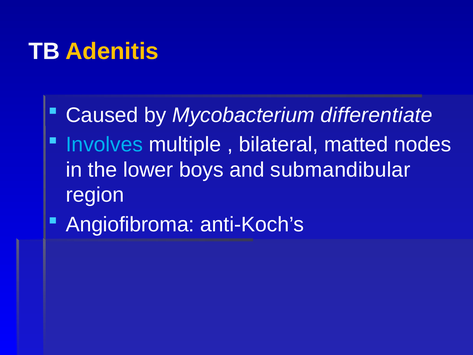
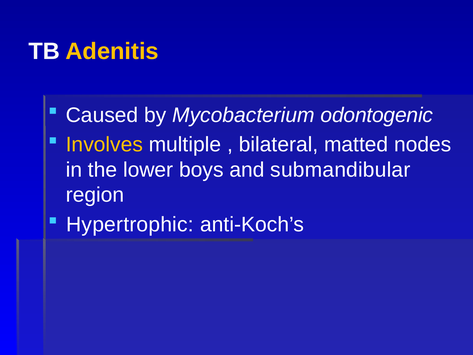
differentiate: differentiate -> odontogenic
Involves colour: light blue -> yellow
Angiofibroma: Angiofibroma -> Hypertrophic
